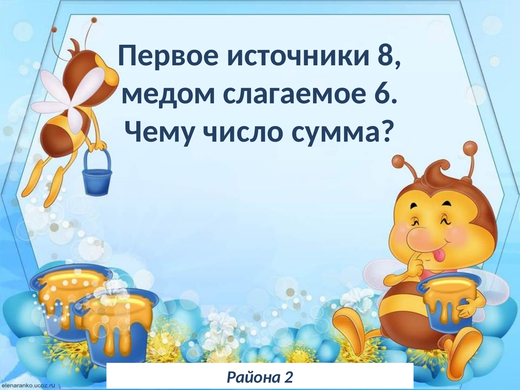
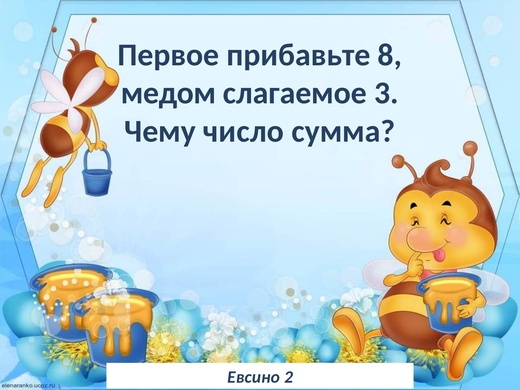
источники: источники -> прибавьте
6: 6 -> 3
Района: Района -> Евсино
